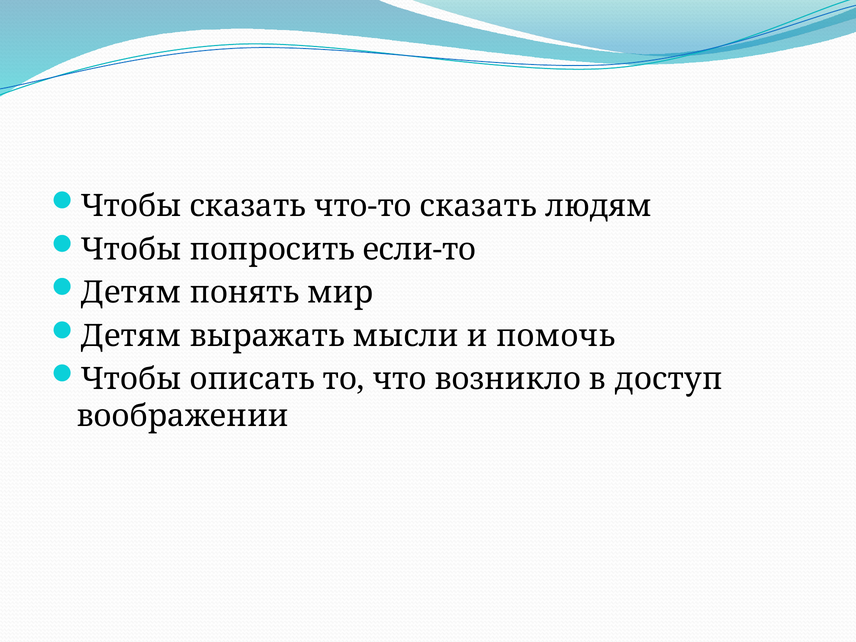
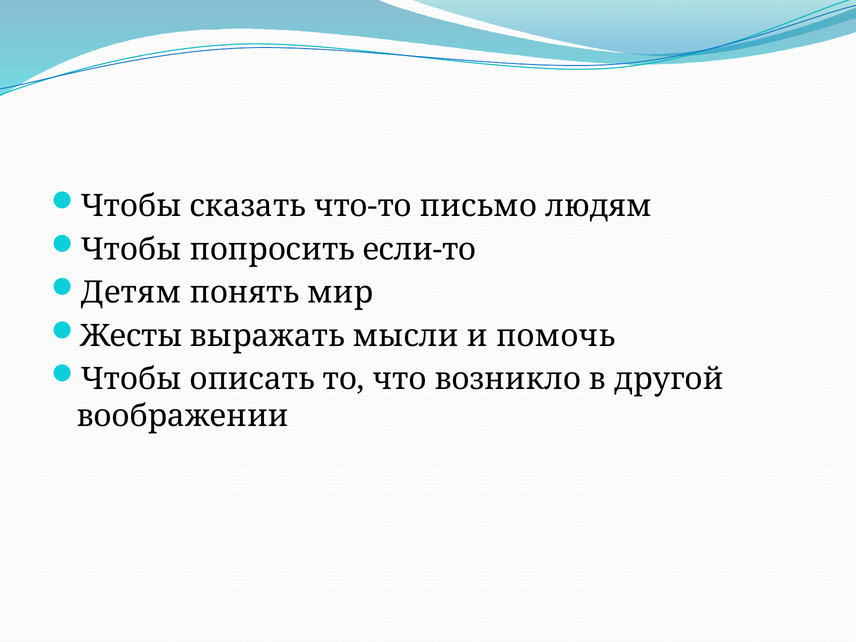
что-то сказать: сказать -> письмо
Детям at (131, 336): Детям -> Жесты
доступ: доступ -> другой
